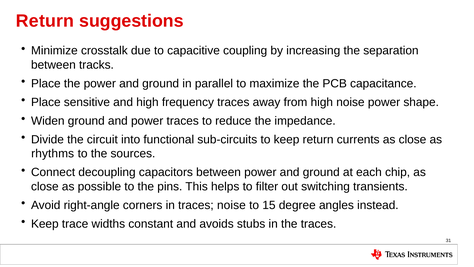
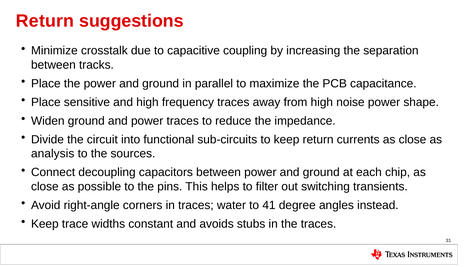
rhythms: rhythms -> analysis
traces noise: noise -> water
15: 15 -> 41
